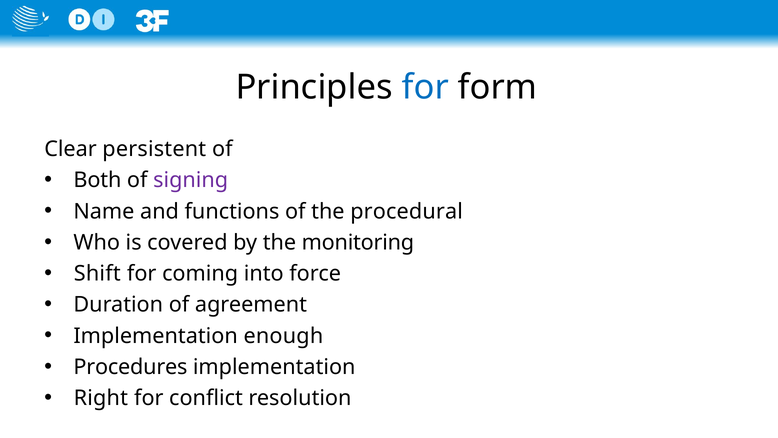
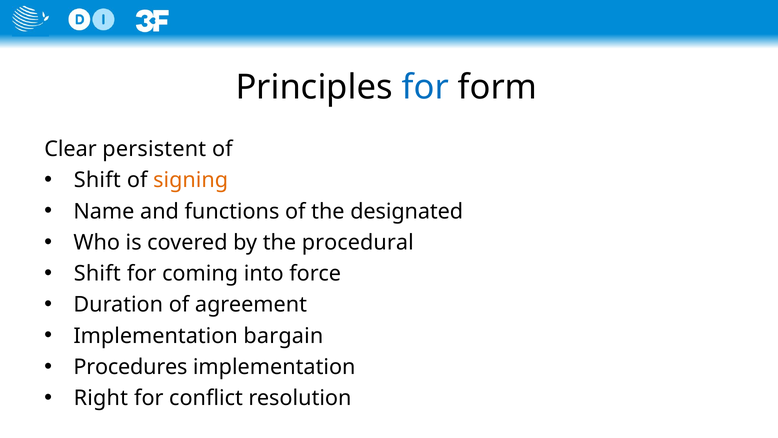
Both at (97, 180): Both -> Shift
signing colour: purple -> orange
procedural: procedural -> designated
monitoring: monitoring -> procedural
enough: enough -> bargain
